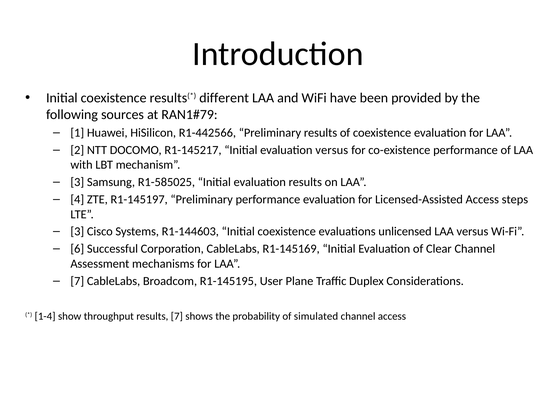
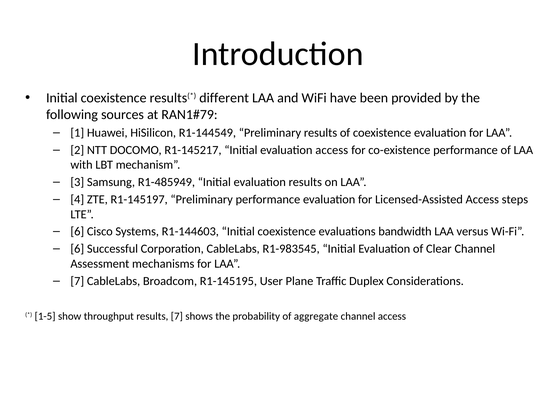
R1-442566: R1-442566 -> R1-144549
evaluation versus: versus -> access
R1-585025: R1-585025 -> R1-485949
3 at (77, 232): 3 -> 6
unlicensed: unlicensed -> bandwidth
R1-145169: R1-145169 -> R1-983545
1-4: 1-4 -> 1-5
simulated: simulated -> aggregate
